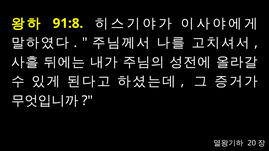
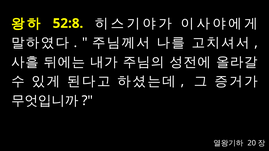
91:8: 91:8 -> 52:8
